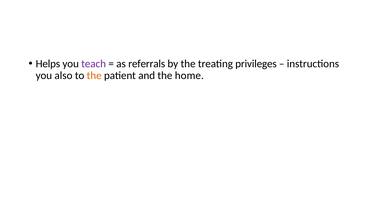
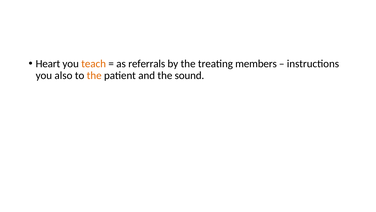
Helps: Helps -> Heart
teach colour: purple -> orange
privileges: privileges -> members
home: home -> sound
